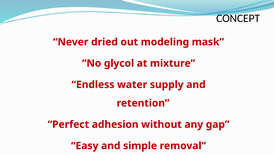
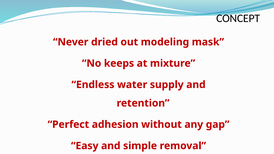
glycol: glycol -> keeps
